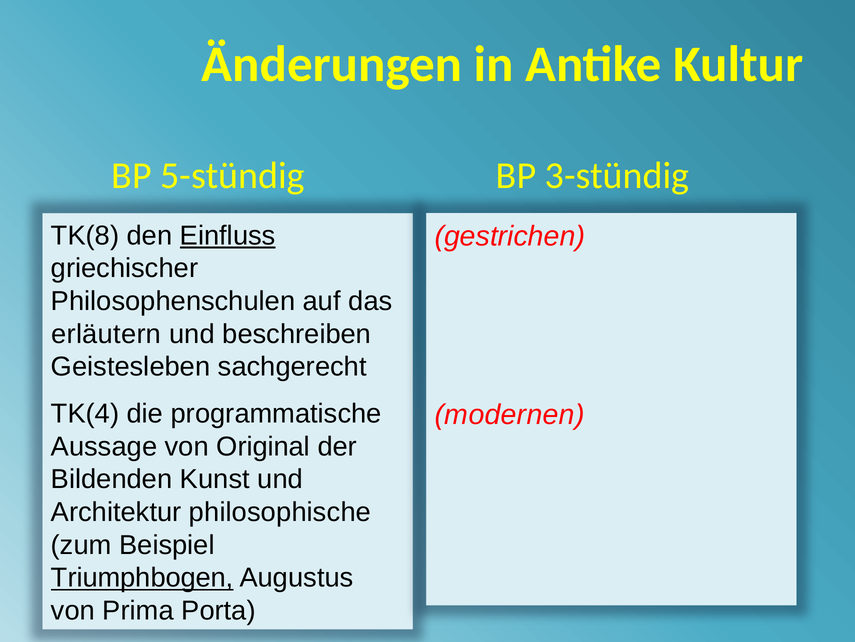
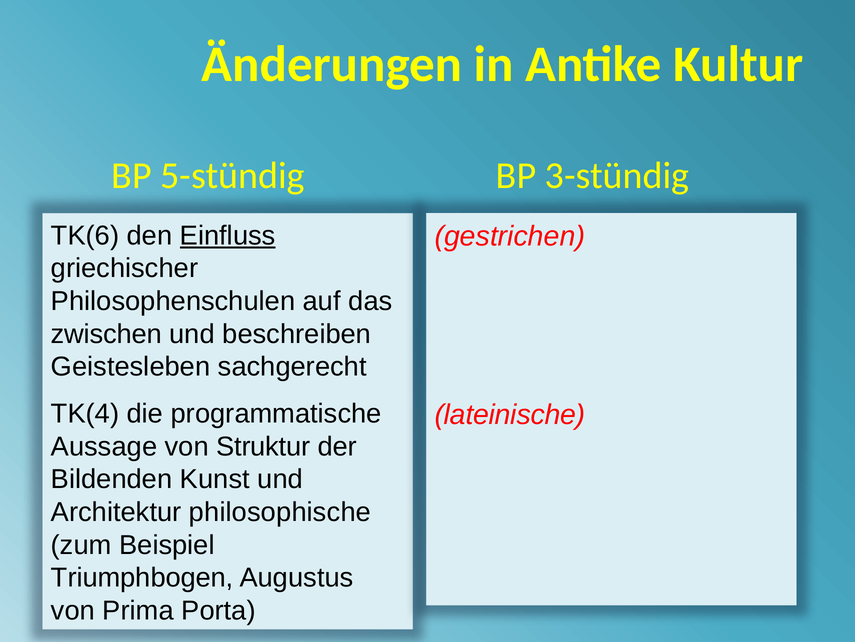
TK(8: TK(8 -> TK(6
erläutern: erläutern -> zwischen
modernen: modernen -> lateinische
Original: Original -> Struktur
Triumphbogen underline: present -> none
